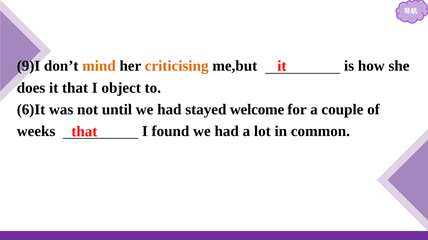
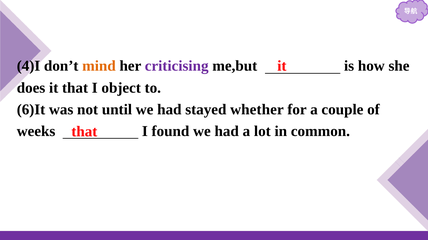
9)I: 9)I -> 4)I
criticising colour: orange -> purple
welcome: welcome -> whether
